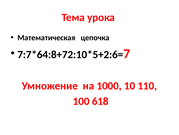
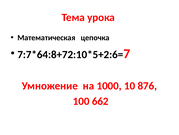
110: 110 -> 876
618: 618 -> 662
